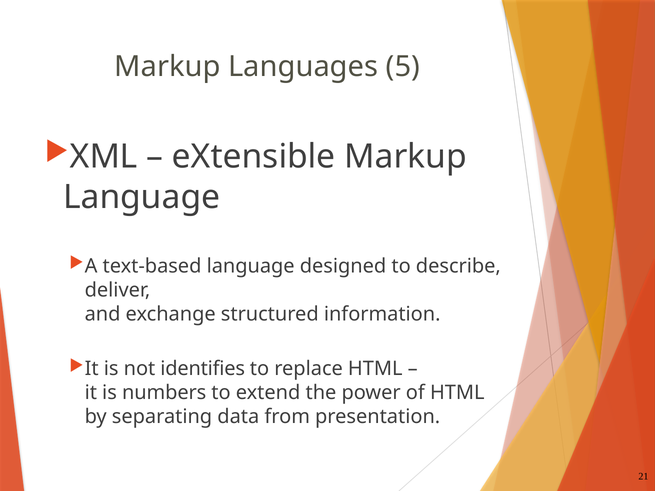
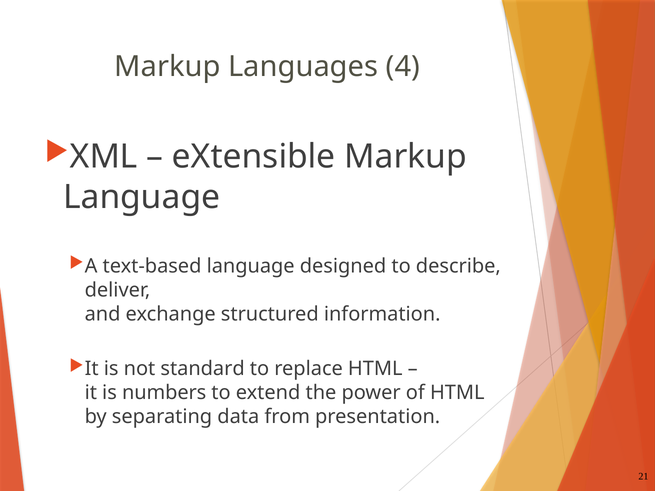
5: 5 -> 4
identifies: identifies -> standard
